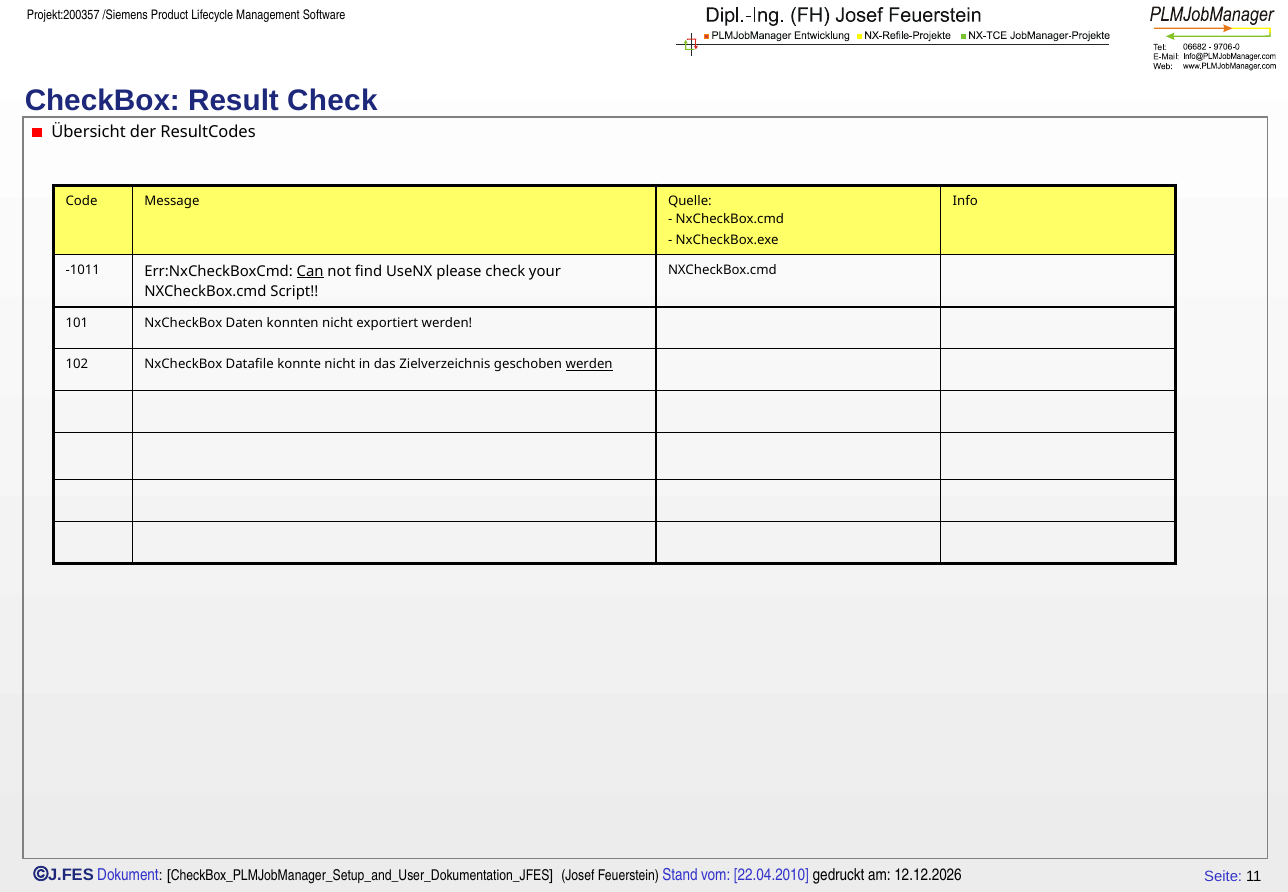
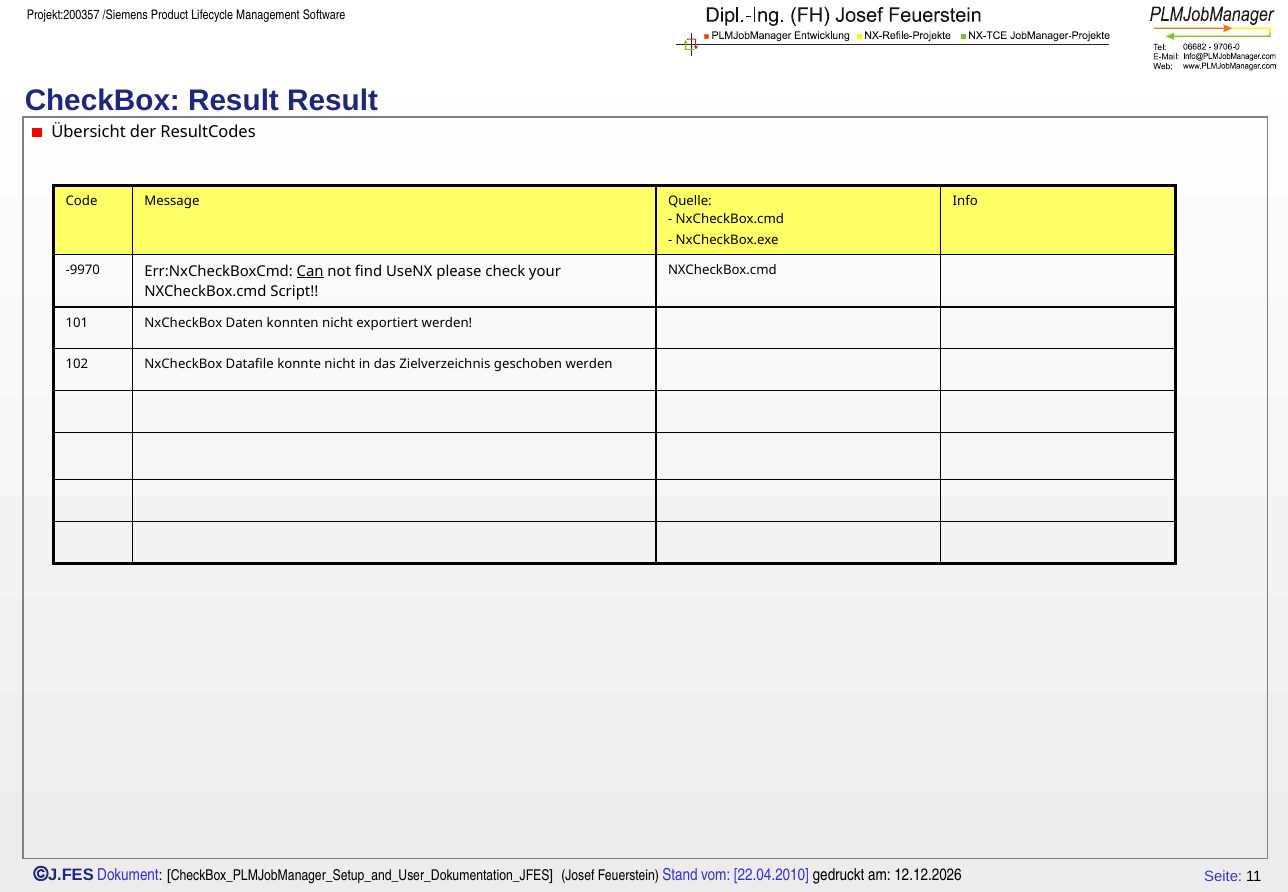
Result Check: Check -> Result
-1011: -1011 -> -9970
werden at (589, 364) underline: present -> none
